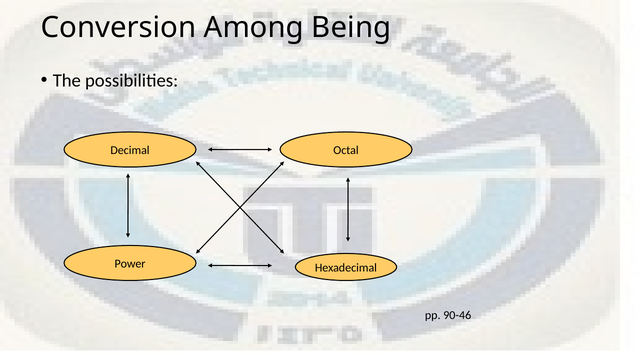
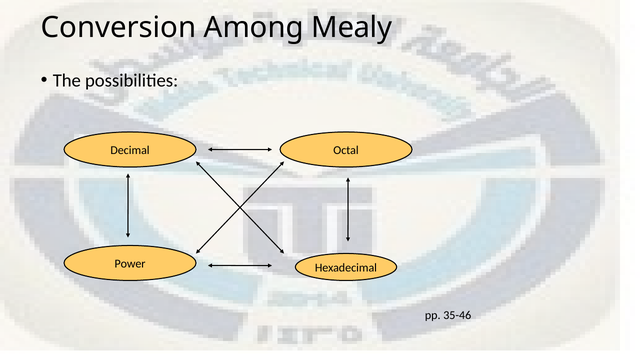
Being: Being -> Mealy
90-46: 90-46 -> 35-46
